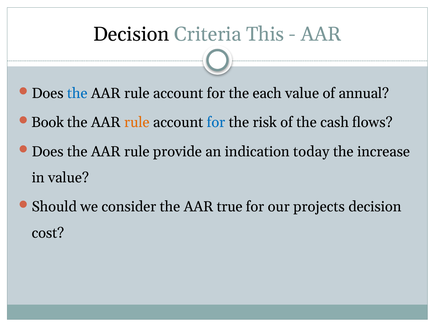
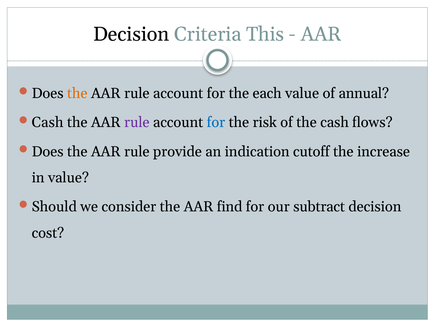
the at (77, 93) colour: blue -> orange
Book at (48, 122): Book -> Cash
rule at (137, 122) colour: orange -> purple
today: today -> cutoff
true: true -> find
projects: projects -> subtract
